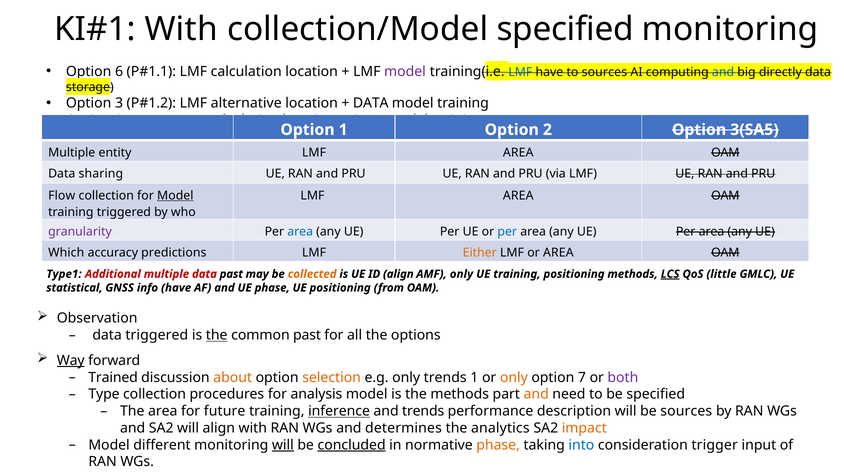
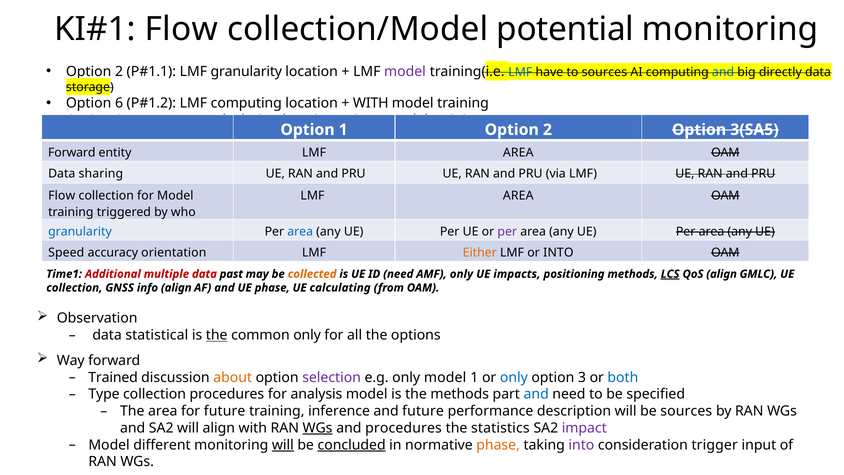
With at (181, 29): With -> Flow
collection/Model specified: specified -> potential
6 at (119, 72): 6 -> 2
LMF calculation: calculation -> granularity
3 at (119, 103): 3 -> 6
LMF alternative: alternative -> computing
DATA at (371, 103): DATA -> WITH
Multiple at (72, 152): Multiple -> Forward
Model at (175, 195) underline: present -> none
granularity at (80, 231) colour: purple -> blue
per at (507, 231) colour: blue -> purple
Which: Which -> Speed
predictions: predictions -> orientation
or AREA: AREA -> INTO
Type1: Type1 -> Time1
ID align: align -> need
UE training: training -> impacts
QoS little: little -> align
statistical at (74, 288): statistical -> collection
info have: have -> align
UE positioning: positioning -> calculating
data triggered: triggered -> statistical
common past: past -> only
Way underline: present -> none
selection colour: orange -> purple
only trends: trends -> model
only at (514, 377) colour: orange -> blue
7 at (582, 377): 7 -> 3
both colour: purple -> blue
and at (536, 394) colour: orange -> blue
inference underline: present -> none
and trends: trends -> future
WGs at (317, 428) underline: none -> present
and determines: determines -> procedures
analytics: analytics -> statistics
impact colour: orange -> purple
into at (581, 445) colour: blue -> purple
